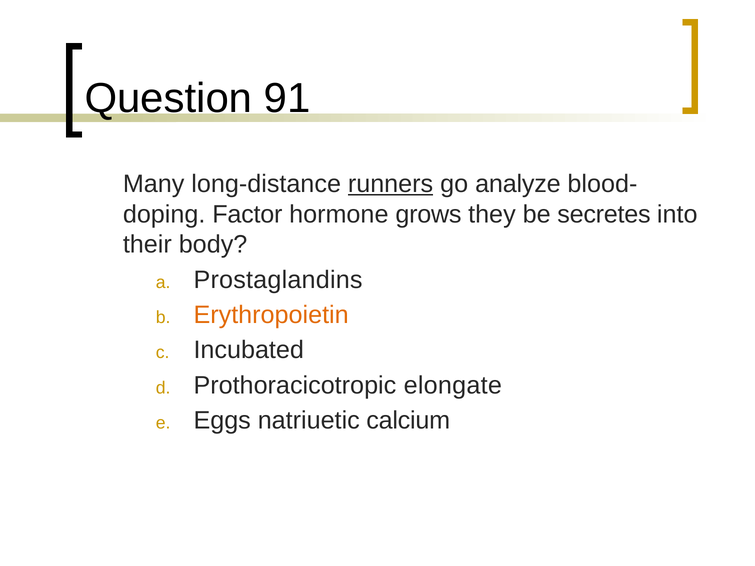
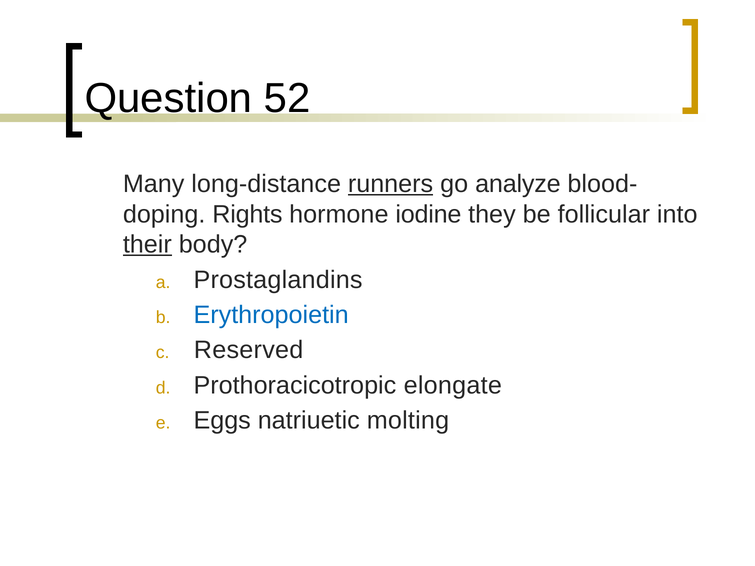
91: 91 -> 52
Factor: Factor -> Rights
grows: grows -> iodine
secretes: secretes -> follicular
their underline: none -> present
Erythropoietin colour: orange -> blue
Incubated: Incubated -> Reserved
calcium: calcium -> molting
